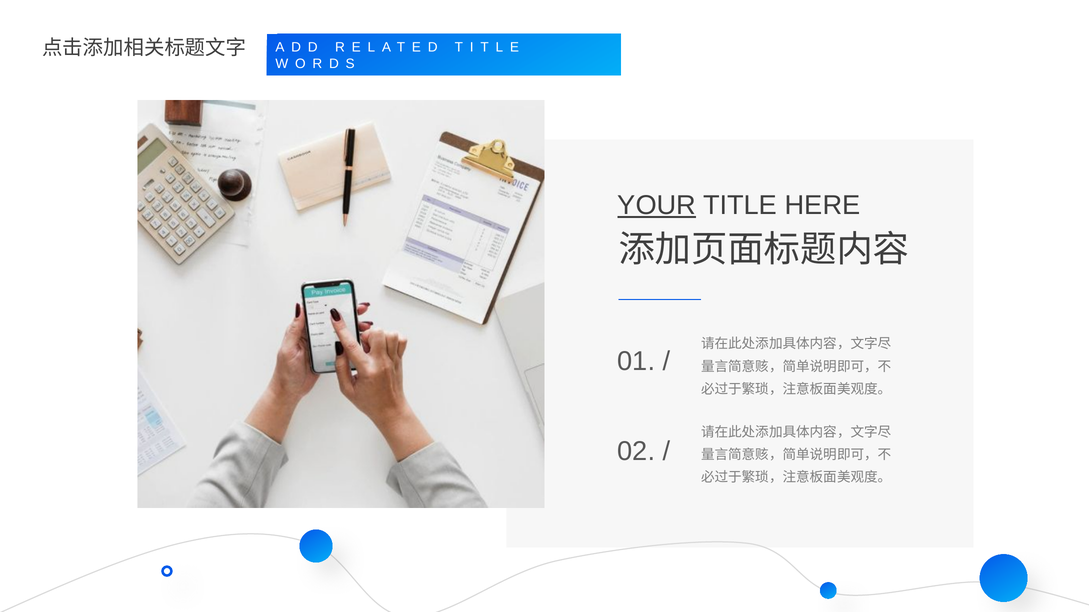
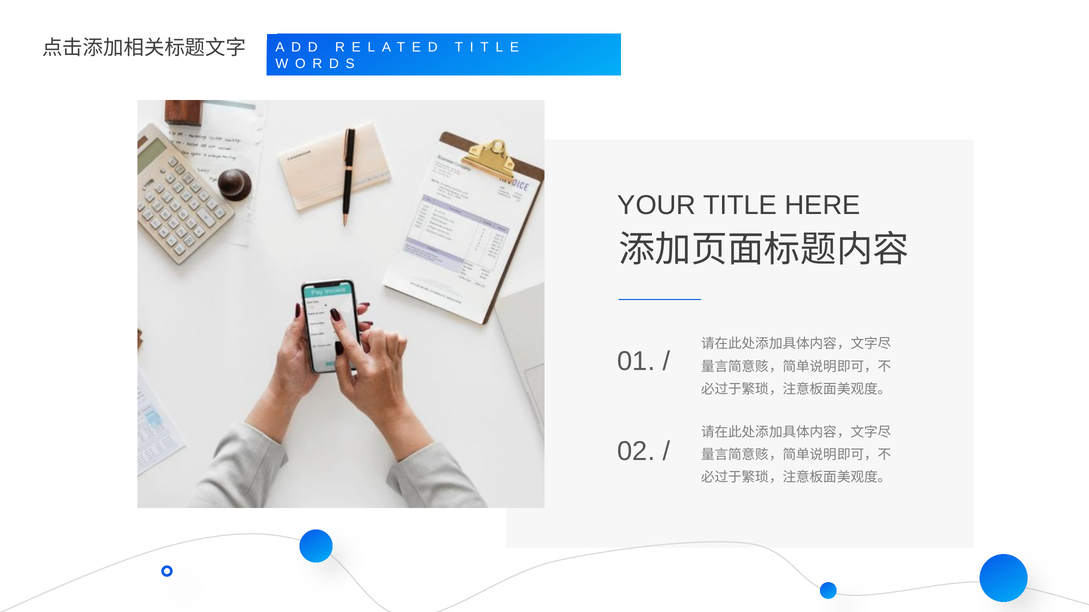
YOUR underline: present -> none
